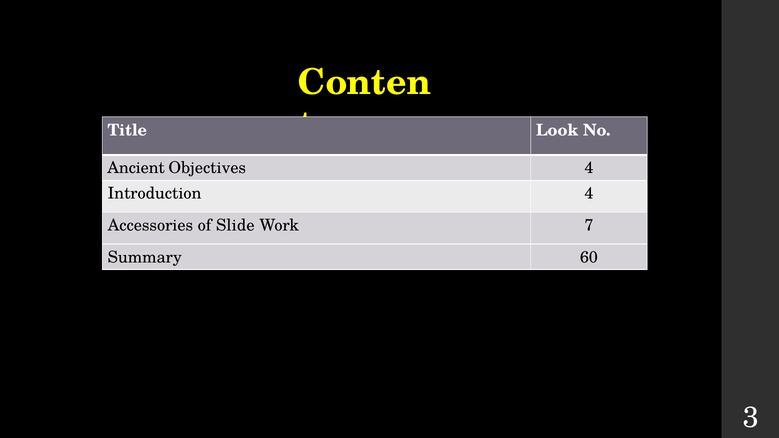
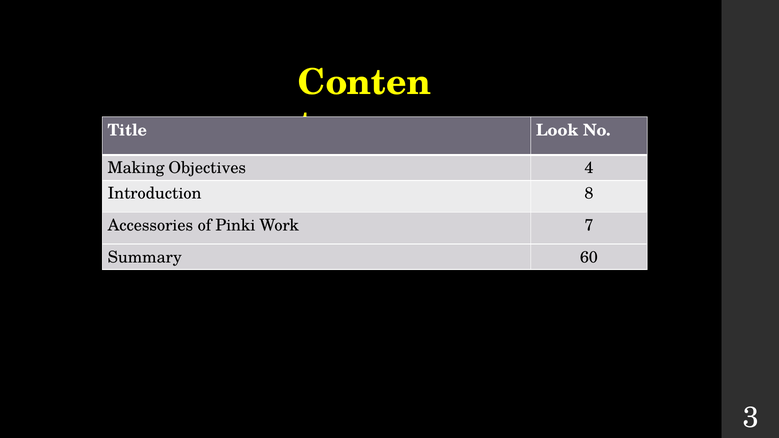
Ancient: Ancient -> Making
Introduction 4: 4 -> 8
Slide: Slide -> Pinki
